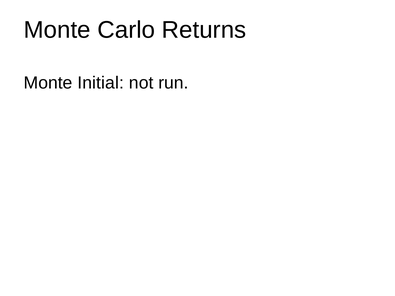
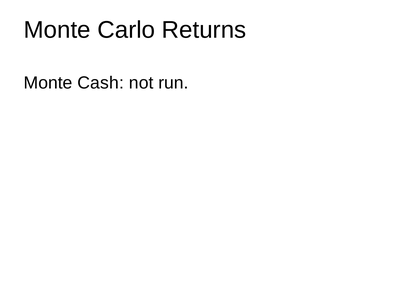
Initial: Initial -> Cash
